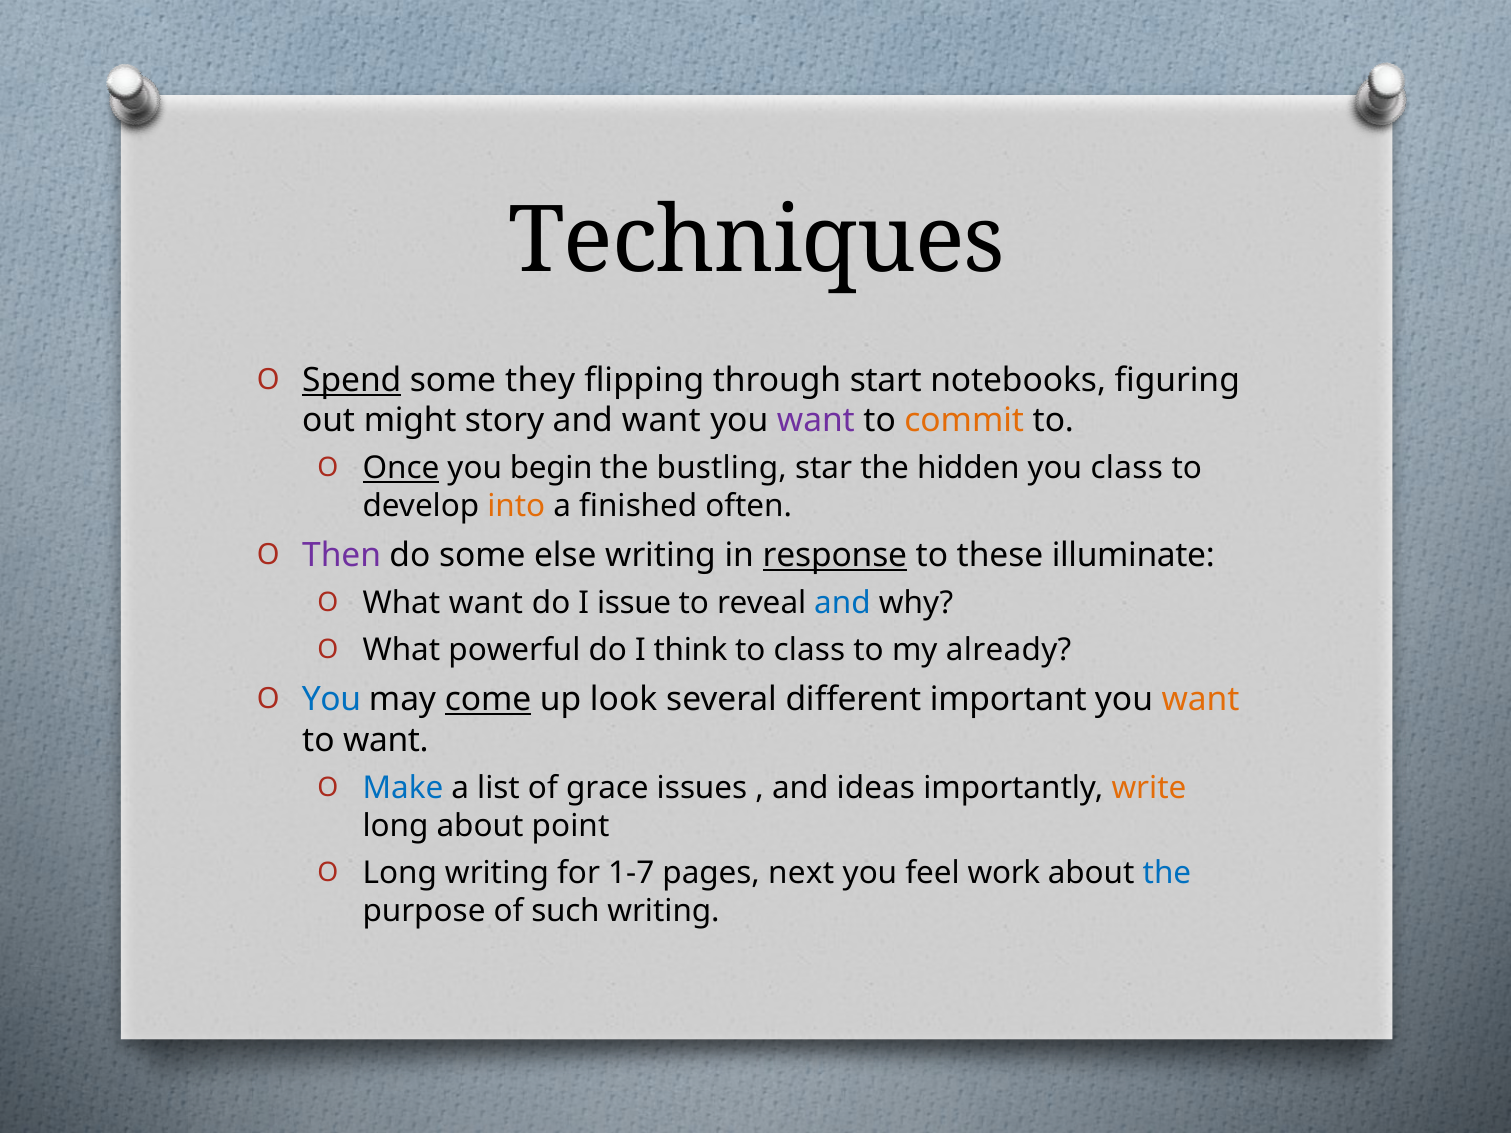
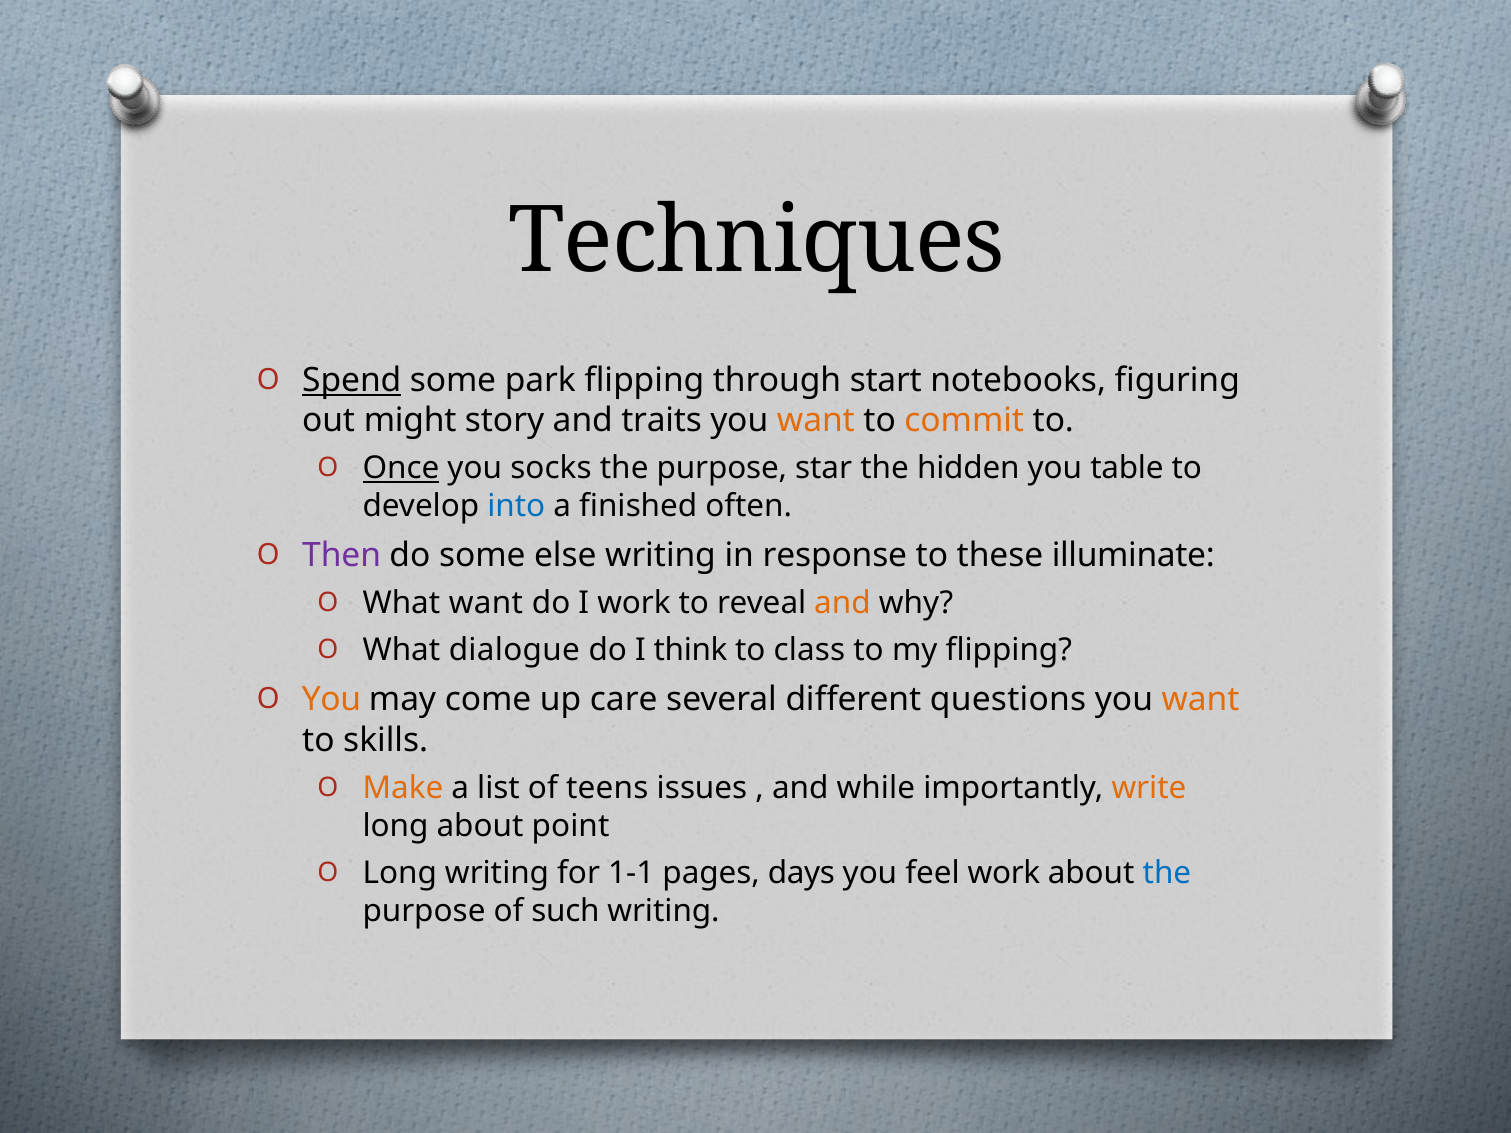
they: they -> park
and want: want -> traits
want at (816, 421) colour: purple -> orange
begin: begin -> socks
bustling at (722, 469): bustling -> purpose
you class: class -> table
into colour: orange -> blue
response underline: present -> none
I issue: issue -> work
and at (843, 604) colour: blue -> orange
powerful: powerful -> dialogue
my already: already -> flipping
You at (331, 700) colour: blue -> orange
come underline: present -> none
look: look -> care
important: important -> questions
to want: want -> skills
Make colour: blue -> orange
grace: grace -> teens
ideas: ideas -> while
1-7: 1-7 -> 1-1
next: next -> days
